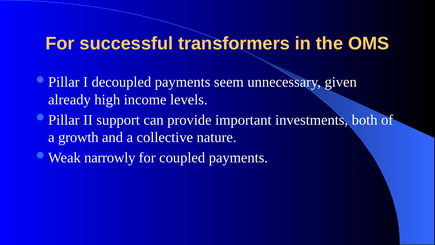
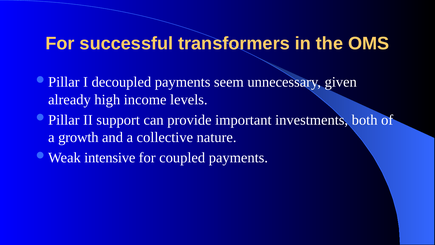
narrowly: narrowly -> intensive
